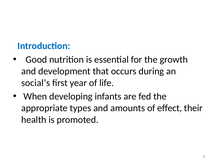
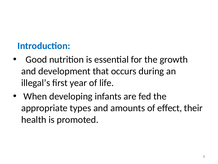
social’s: social’s -> illegal’s
